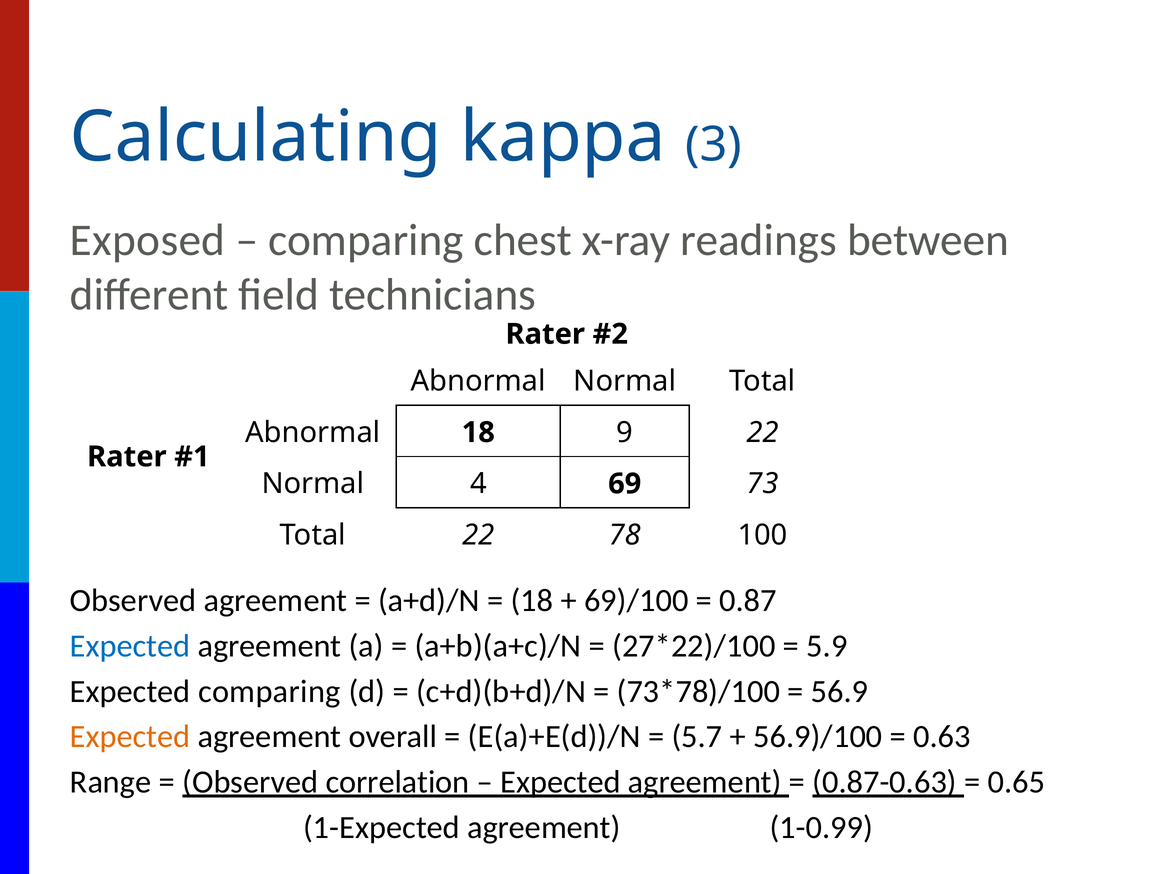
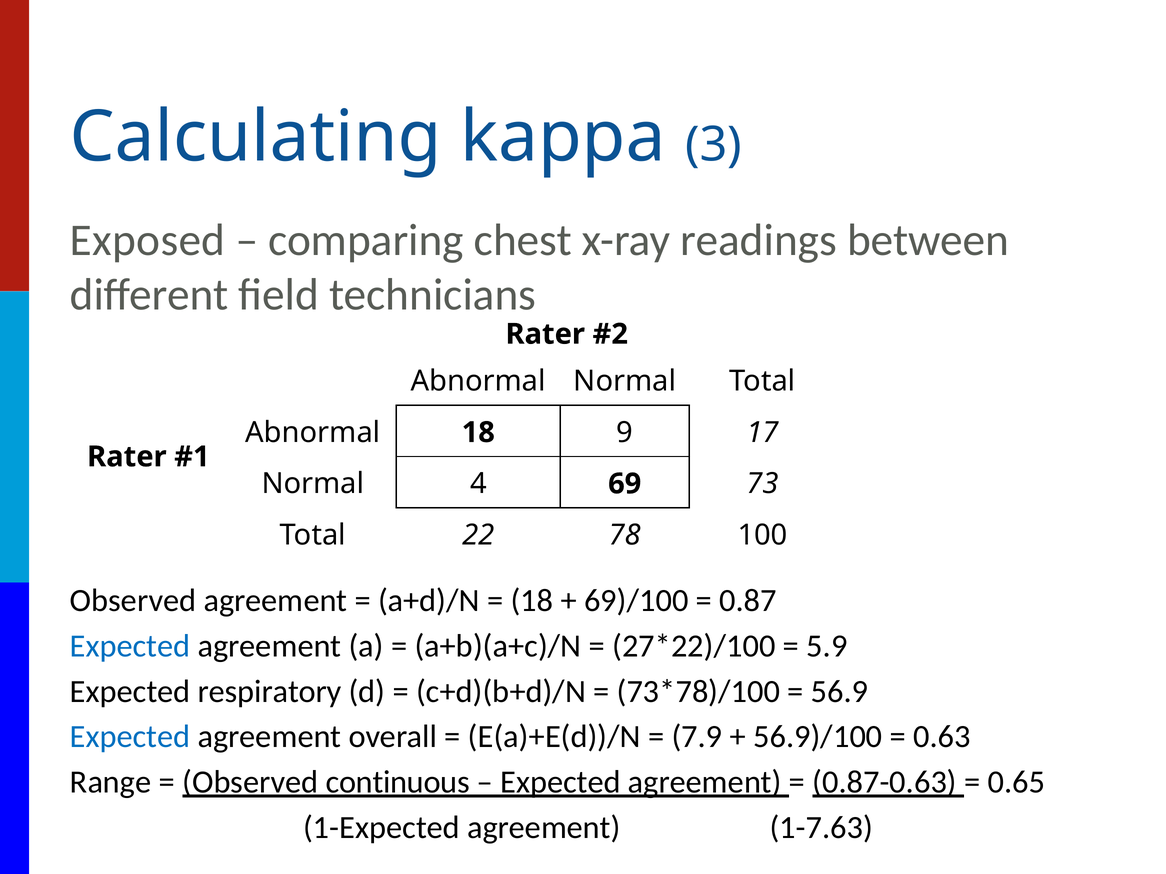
9 22: 22 -> 17
Expected comparing: comparing -> respiratory
Expected at (130, 737) colour: orange -> blue
5.7: 5.7 -> 7.9
correlation: correlation -> continuous
1-0.99: 1-0.99 -> 1-7.63
